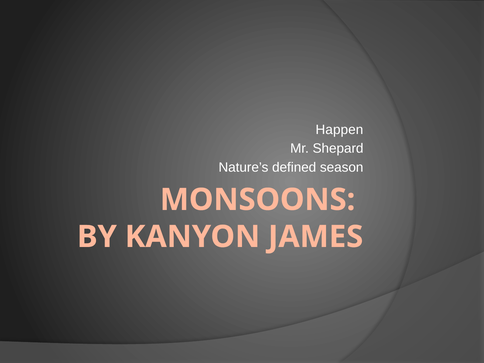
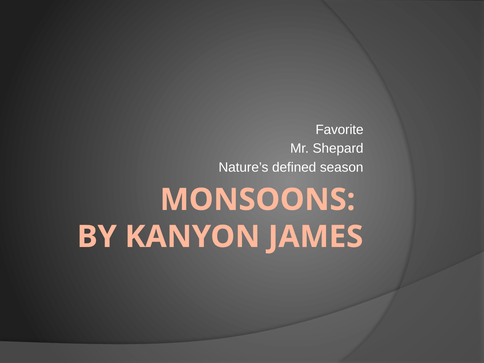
Happen: Happen -> Favorite
